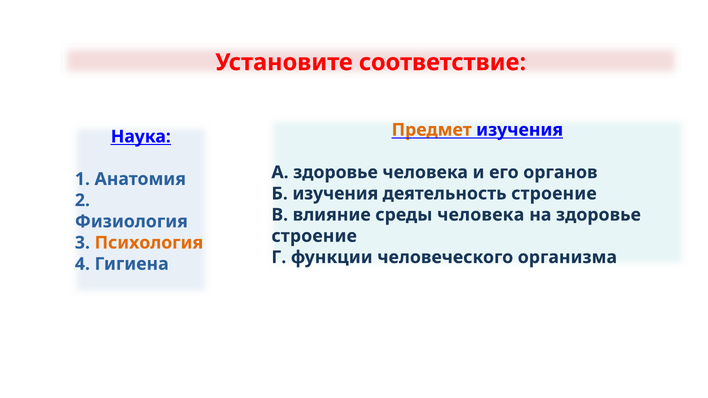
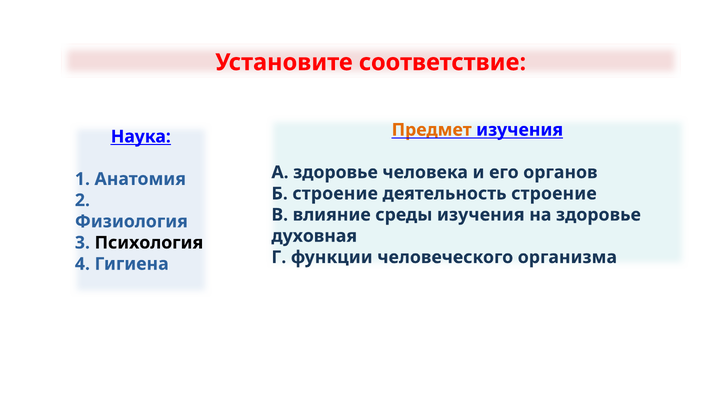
Б изучения: изучения -> строение
среды человека: человека -> изучения
строение at (314, 236): строение -> духовная
Психология colour: orange -> black
